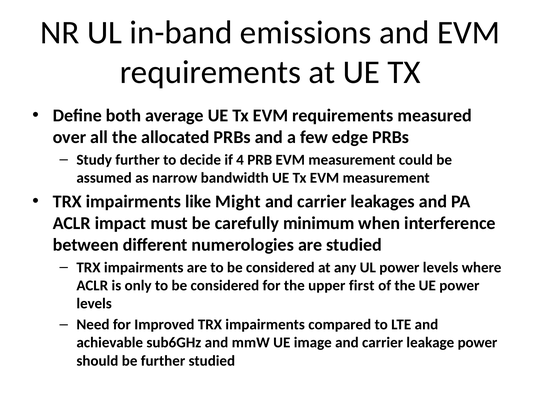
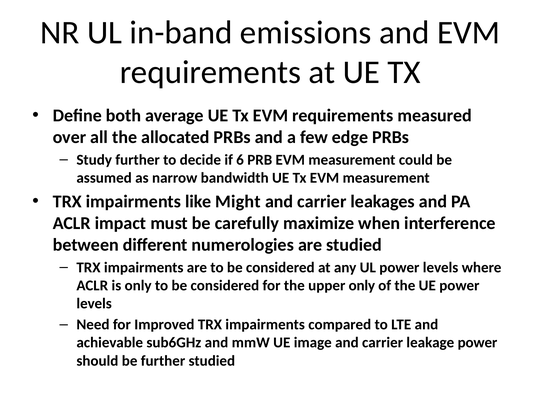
4: 4 -> 6
minimum: minimum -> maximize
upper first: first -> only
